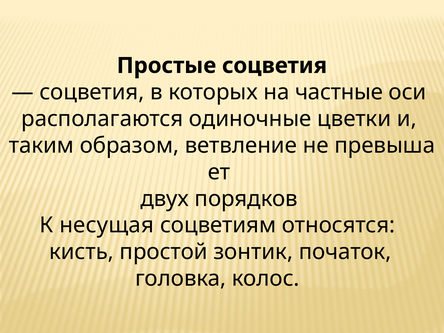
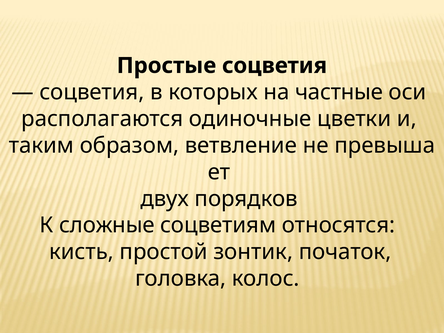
несущая: несущая -> сложные
